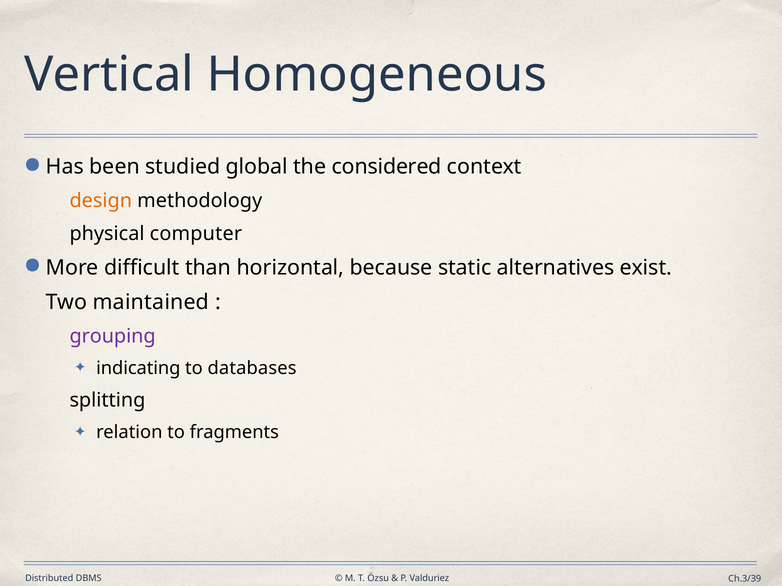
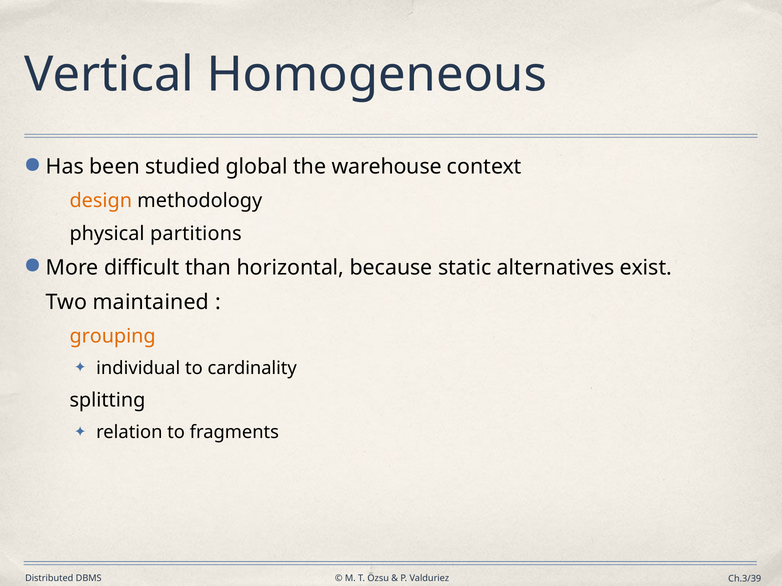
considered: considered -> warehouse
computer: computer -> partitions
grouping colour: purple -> orange
indicating: indicating -> individual
databases: databases -> cardinality
